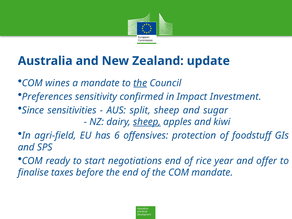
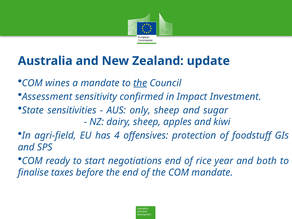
Preferences: Preferences -> Assessment
Since: Since -> State
split: split -> only
sheep at (147, 122) underline: present -> none
6: 6 -> 4
offer: offer -> both
